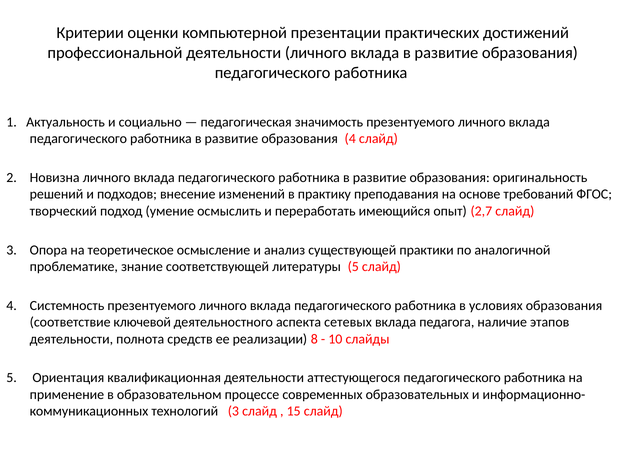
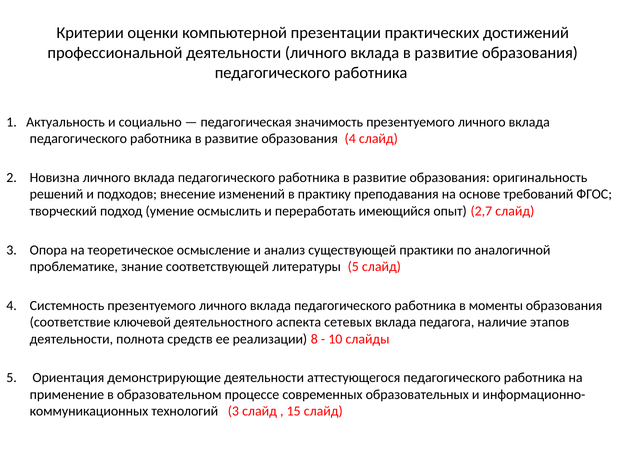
условиях: условиях -> моменты
квалификационная: квалификационная -> демонстрирующие
